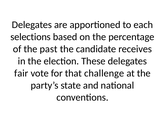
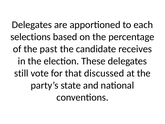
fair: fair -> still
challenge: challenge -> discussed
